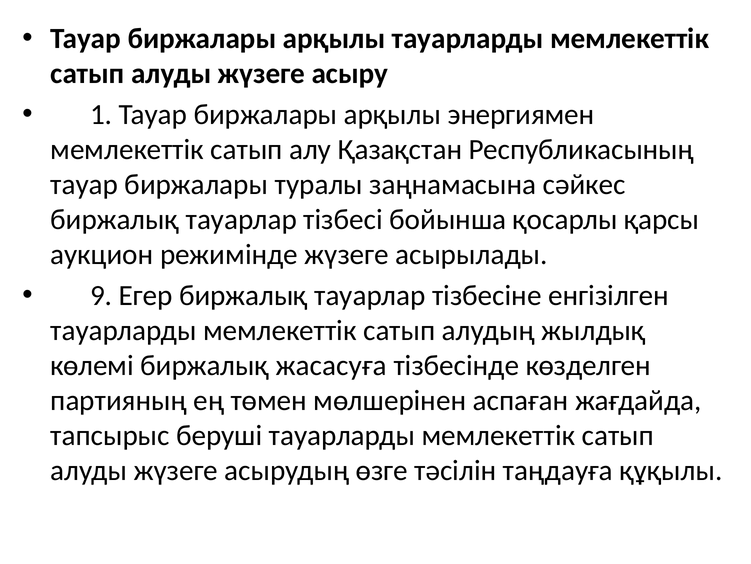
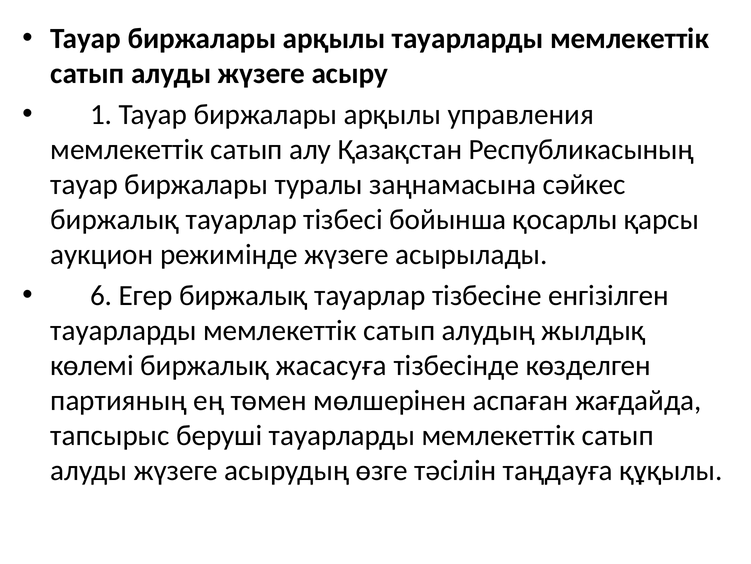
энергиямен: энергиямен -> управления
9: 9 -> 6
